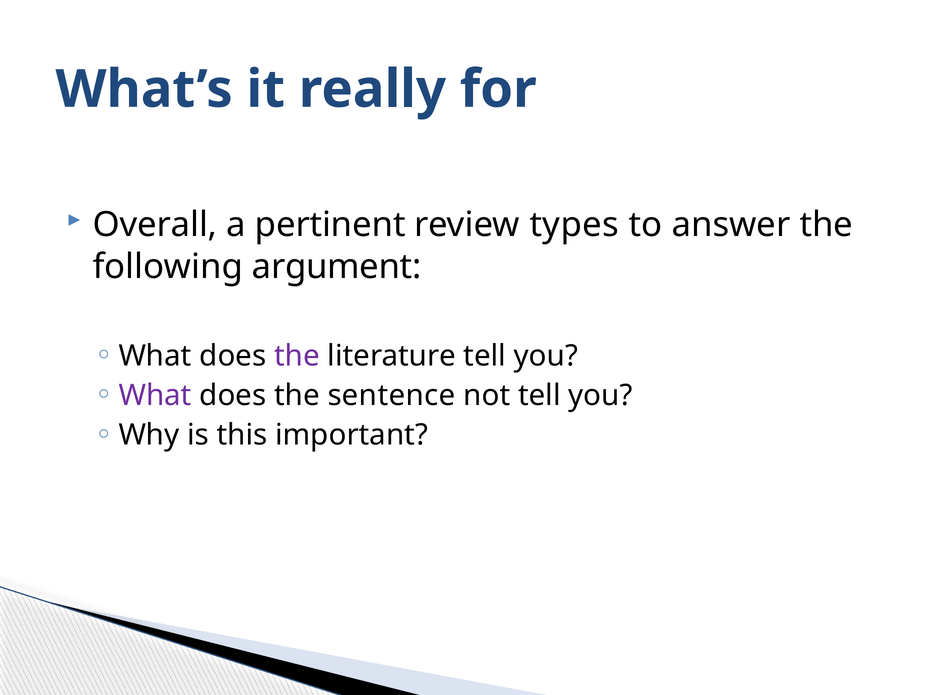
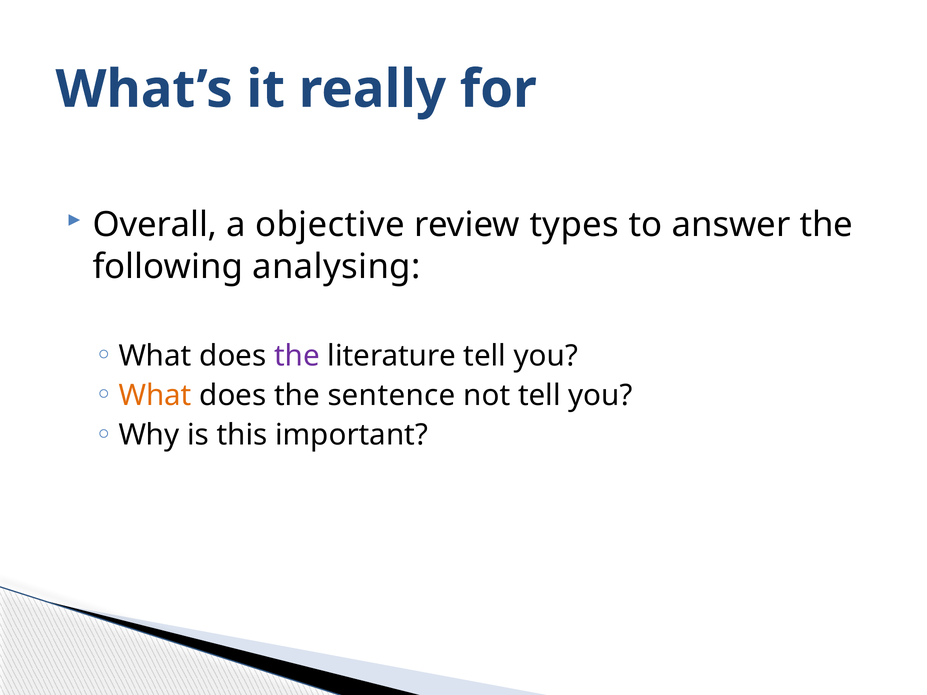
pertinent: pertinent -> objective
argument: argument -> analysing
What at (155, 396) colour: purple -> orange
